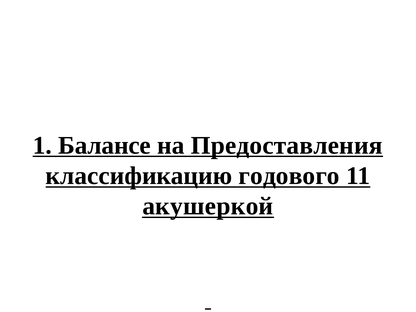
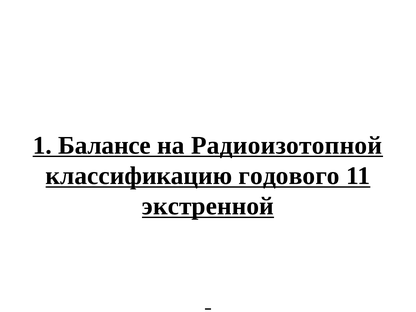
Предоставления: Предоставления -> Радиоизотопной
акушеркой: акушеркой -> экстренной
